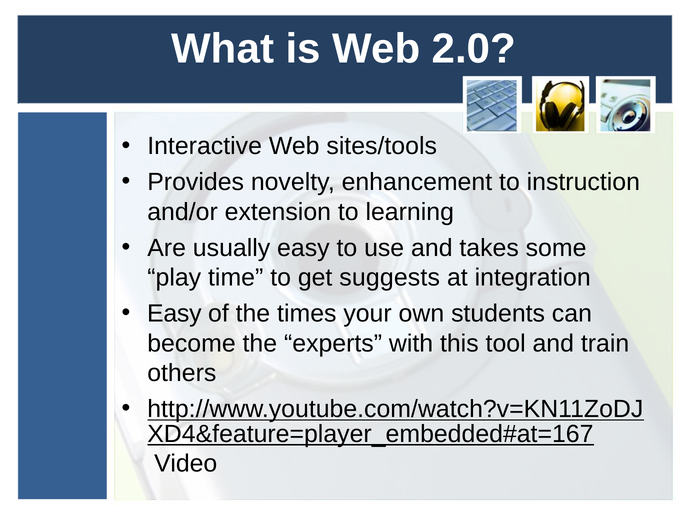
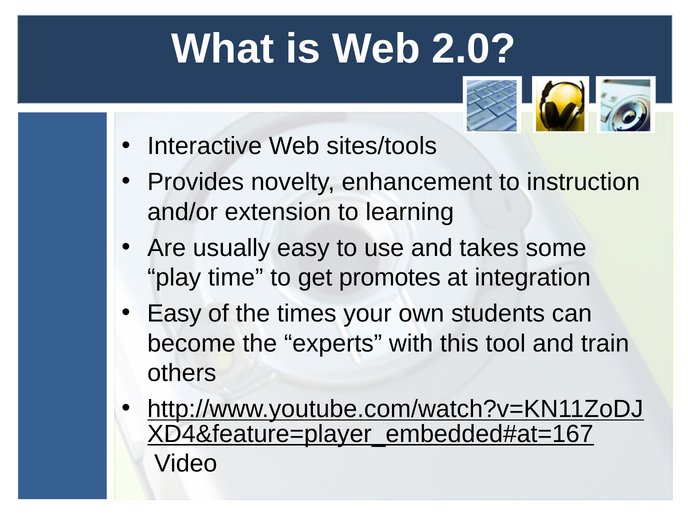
suggests: suggests -> promotes
